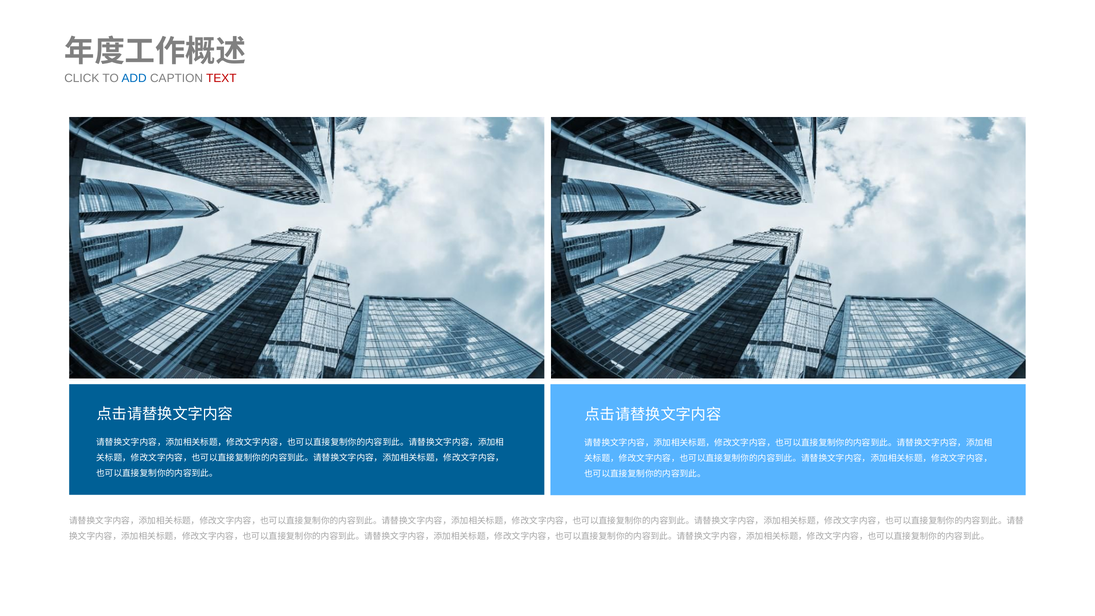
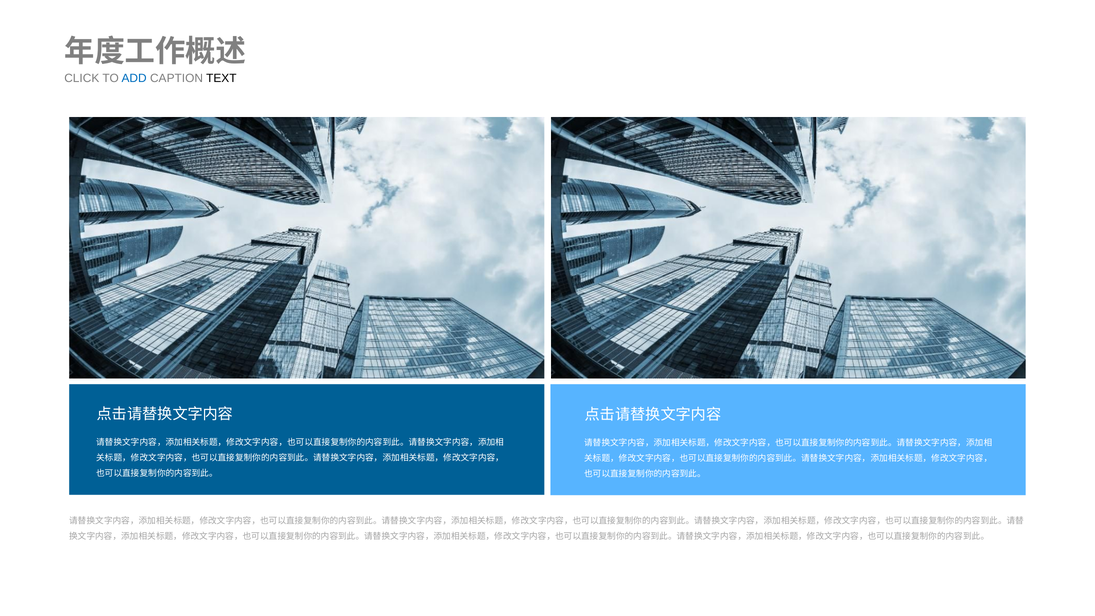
TEXT colour: red -> black
